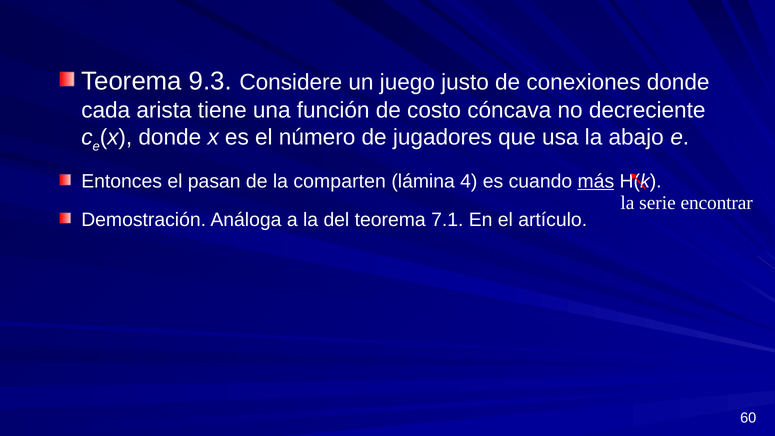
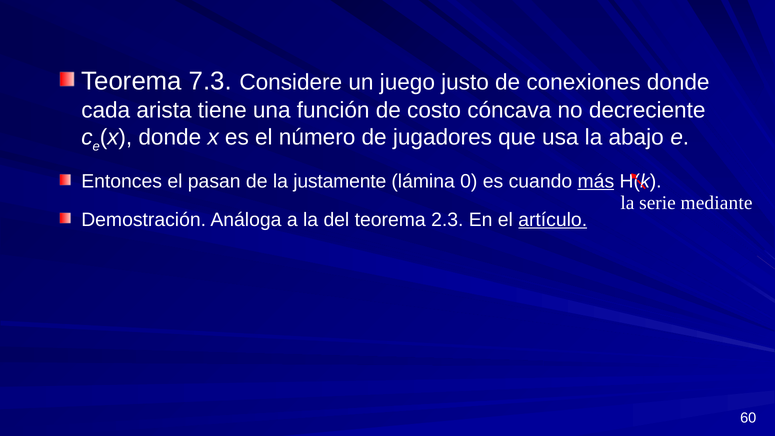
9.3: 9.3 -> 7.3
comparten: comparten -> justamente
4: 4 -> 0
encontrar: encontrar -> mediante
7.1: 7.1 -> 2.3
artículo underline: none -> present
